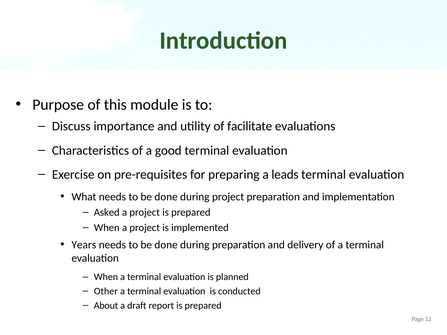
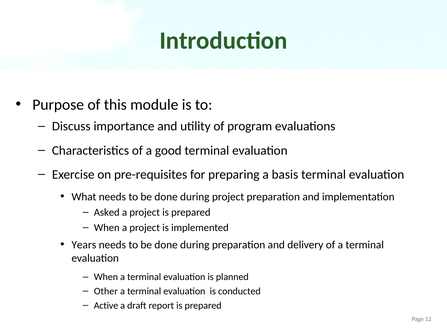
facilitate: facilitate -> program
leads: leads -> basis
About: About -> Active
